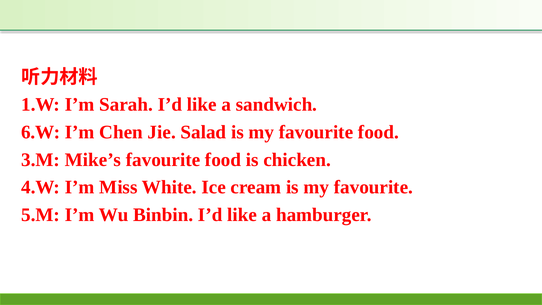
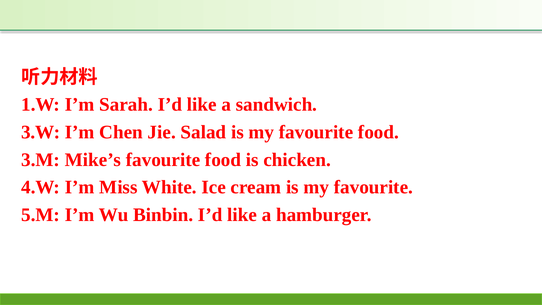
6.W: 6.W -> 3.W
